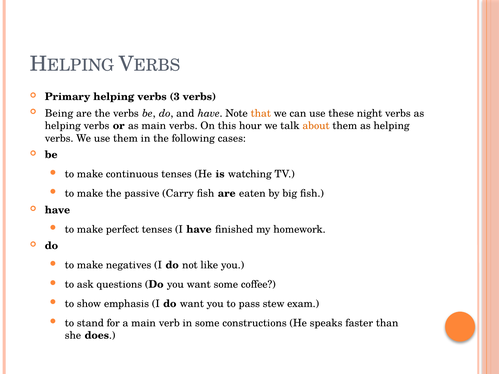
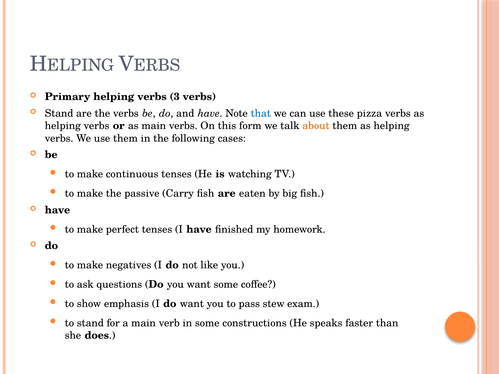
Being at (59, 113): Being -> Stand
that colour: orange -> blue
night: night -> pizza
hour: hour -> form
